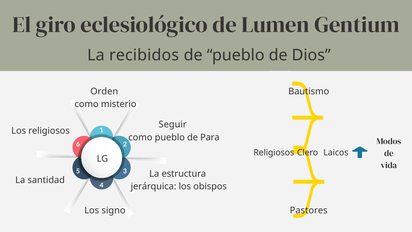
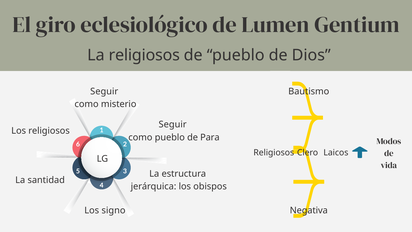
La recibidos: recibidos -> religiosos
Orden at (104, 91): Orden -> Seguir
Pastores: Pastores -> Negativa
